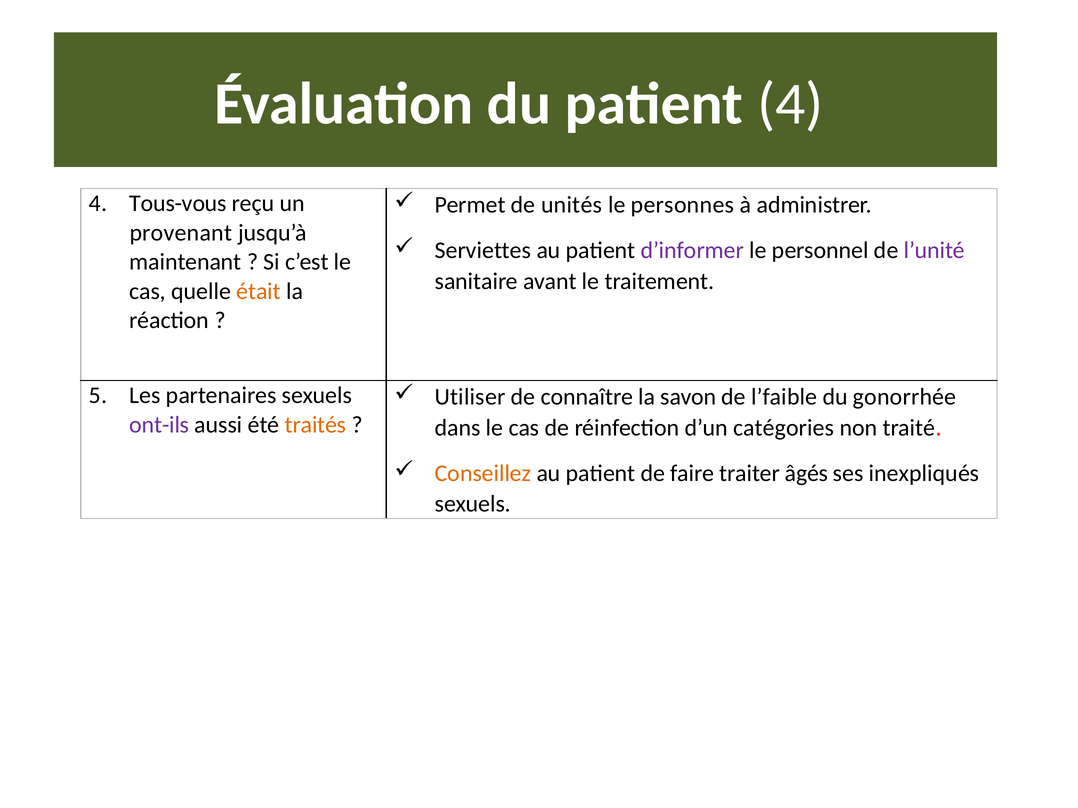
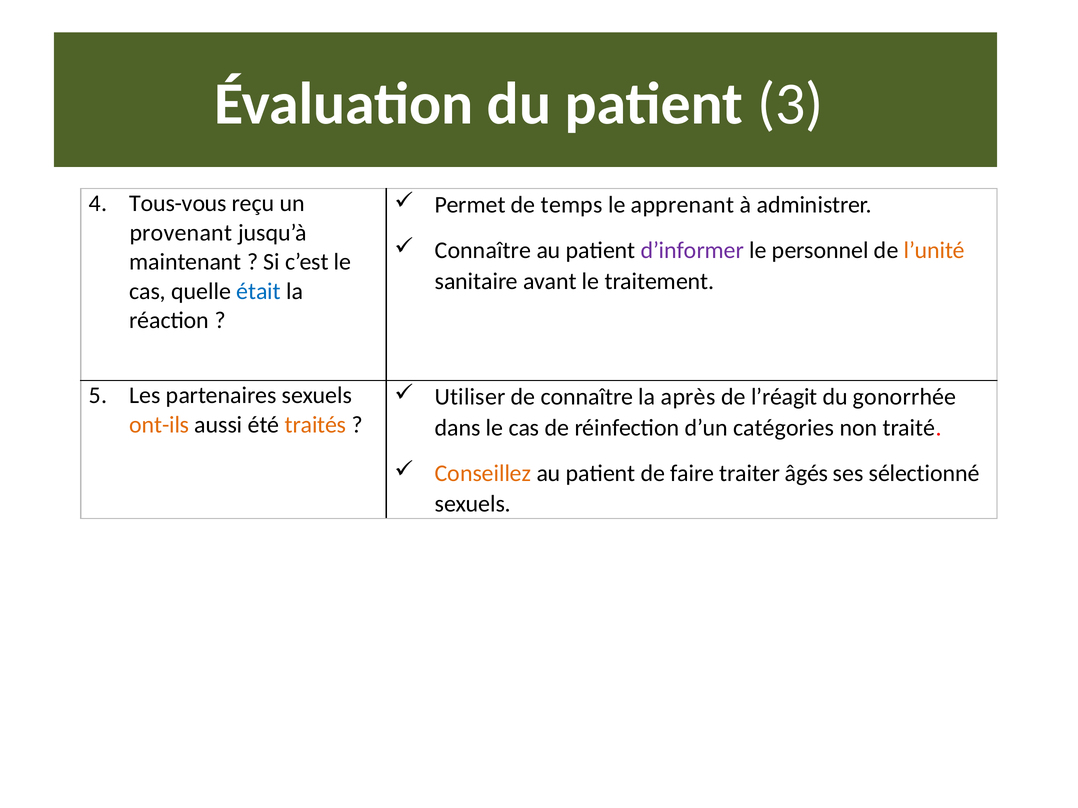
patient 4: 4 -> 3
unités: unités -> temps
personnes: personnes -> apprenant
Serviettes at (483, 251): Serviettes -> Connaître
l’unité colour: purple -> orange
était colour: orange -> blue
savon: savon -> après
l’faible: l’faible -> l’réagit
ont-ils colour: purple -> orange
inexpliqués: inexpliqués -> sélectionné
